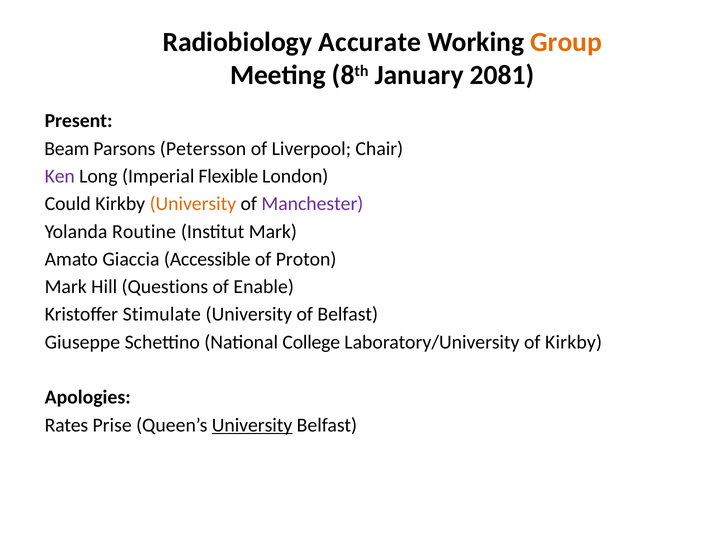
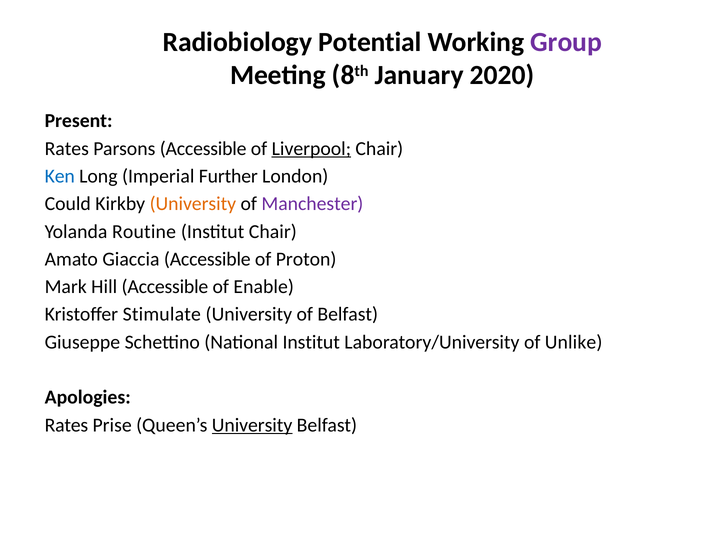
Accurate: Accurate -> Potential
Group colour: orange -> purple
2081: 2081 -> 2020
Beam at (67, 148): Beam -> Rates
Parsons Petersson: Petersson -> Accessible
Liverpool underline: none -> present
Ken colour: purple -> blue
Flexible: Flexible -> Further
Institut Mark: Mark -> Chair
Hill Questions: Questions -> Accessible
National College: College -> Institut
of Kirkby: Kirkby -> Unlike
